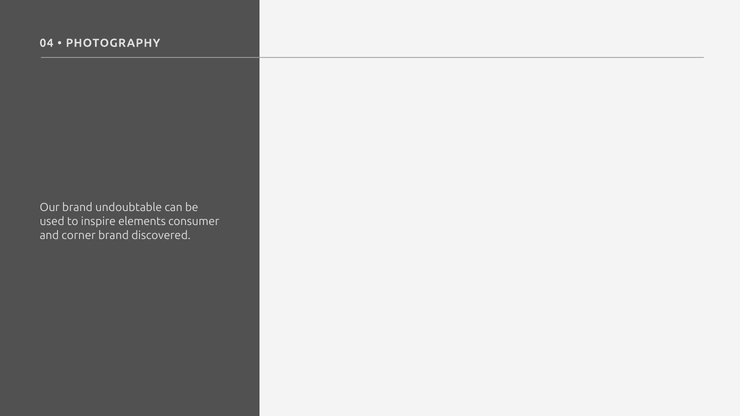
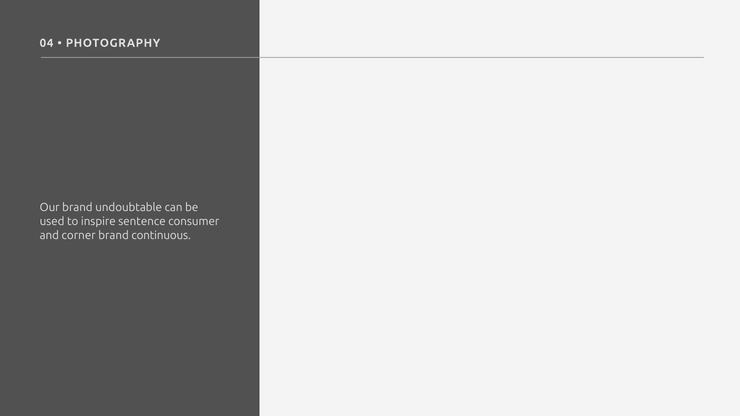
elements: elements -> sentence
discovered: discovered -> continuous
